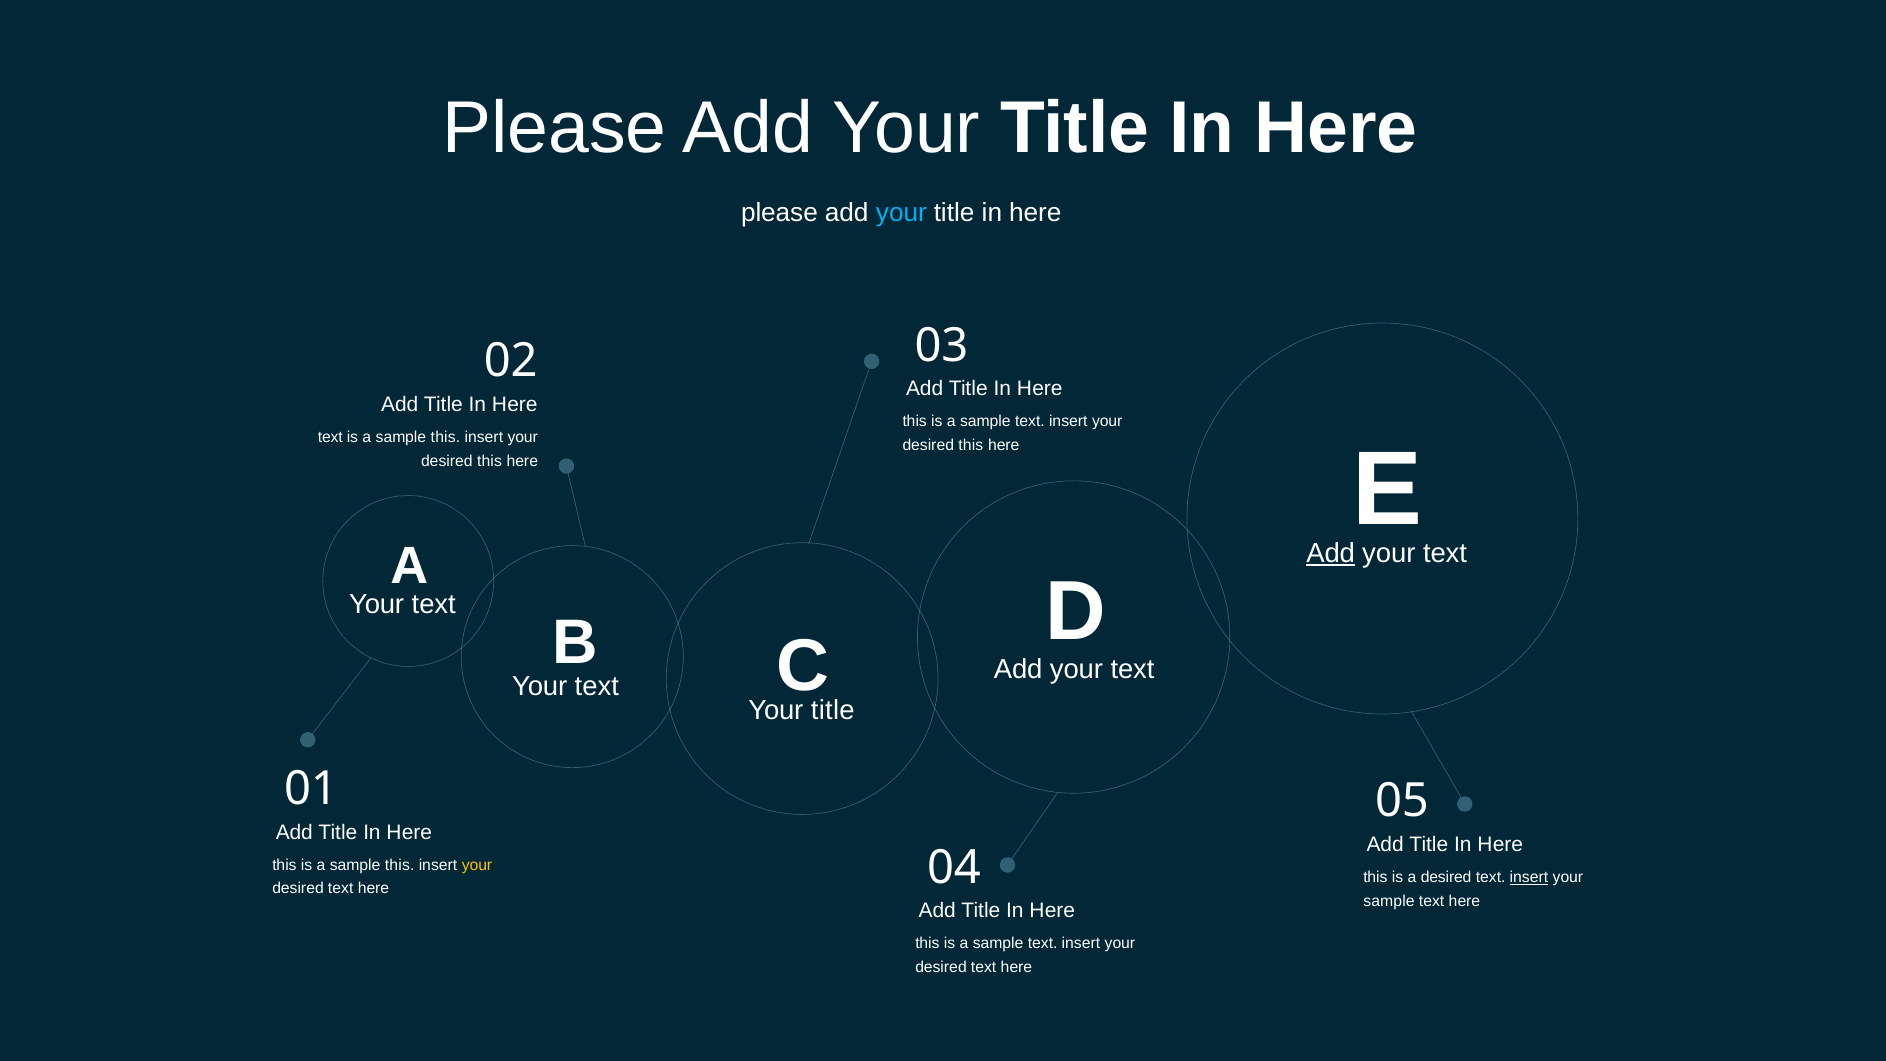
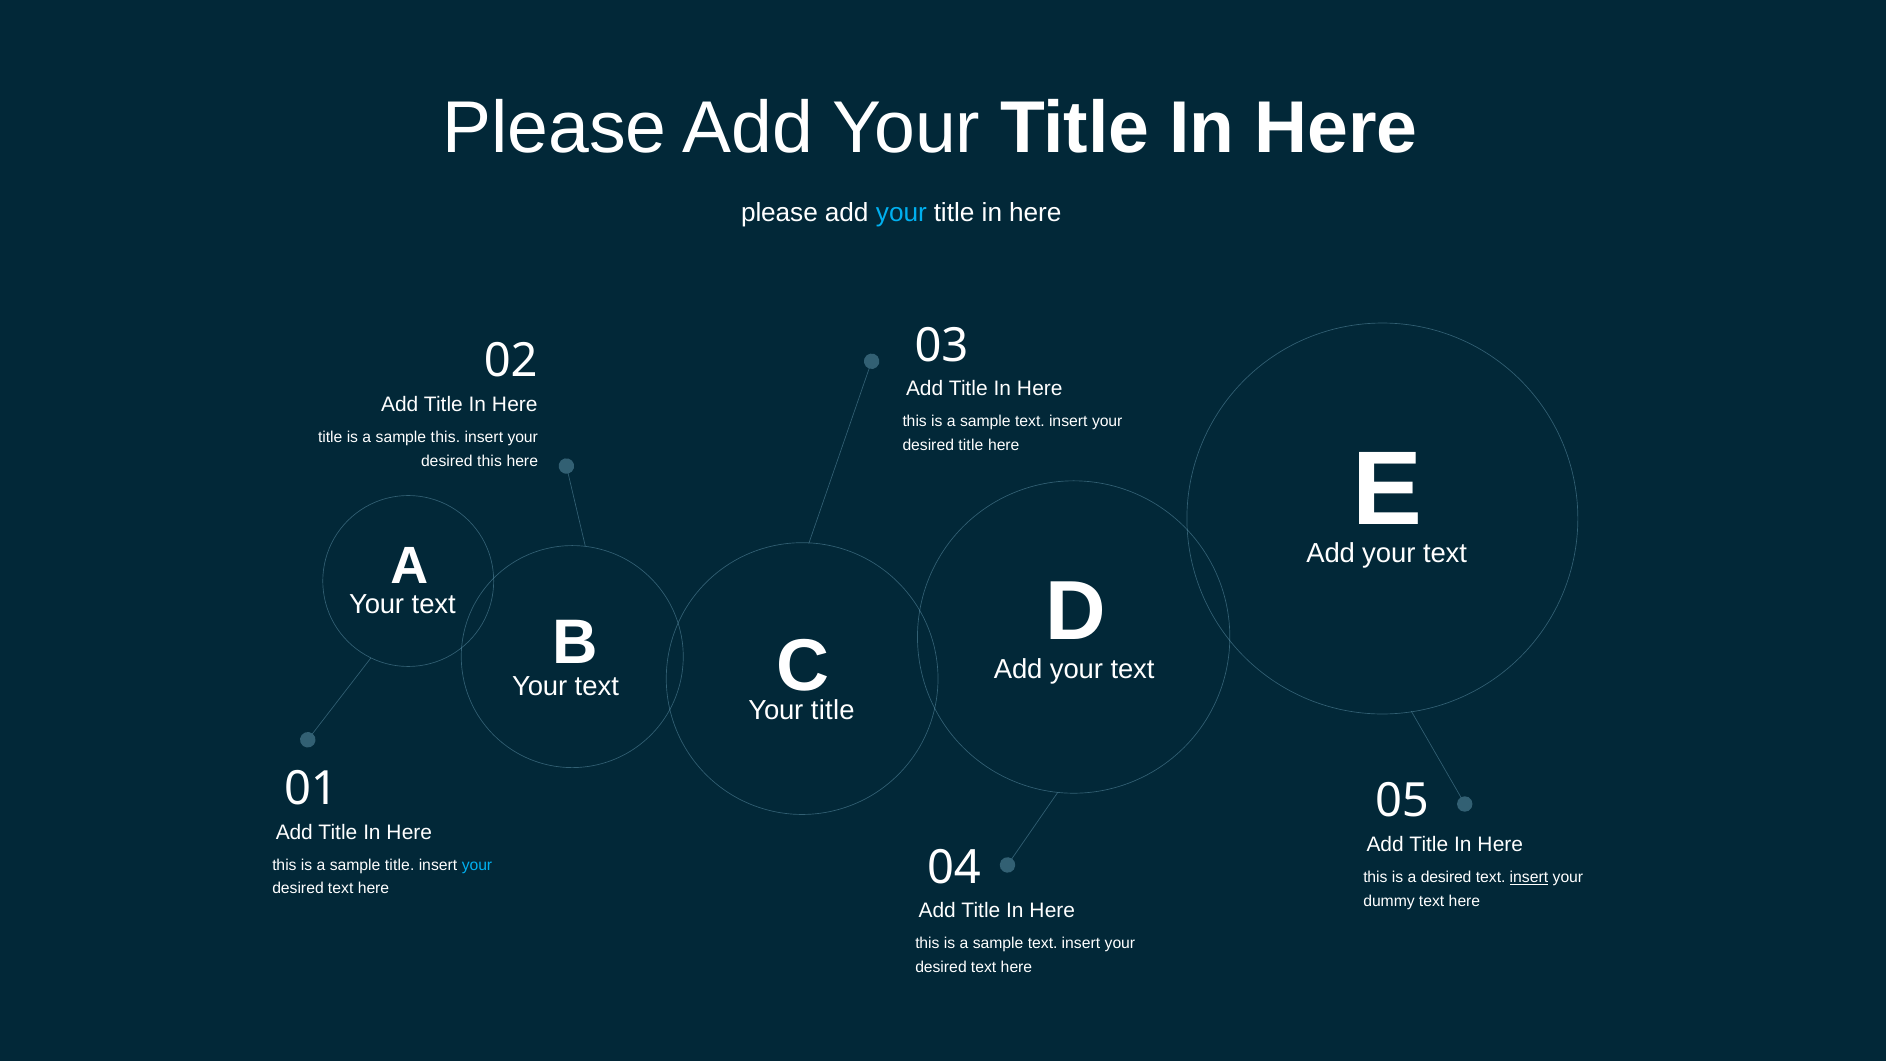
text at (330, 437): text -> title
this at (971, 445): this -> title
Add at (1331, 553) underline: present -> none
this at (400, 865): this -> title
your at (477, 865) colour: yellow -> light blue
sample at (1389, 901): sample -> dummy
